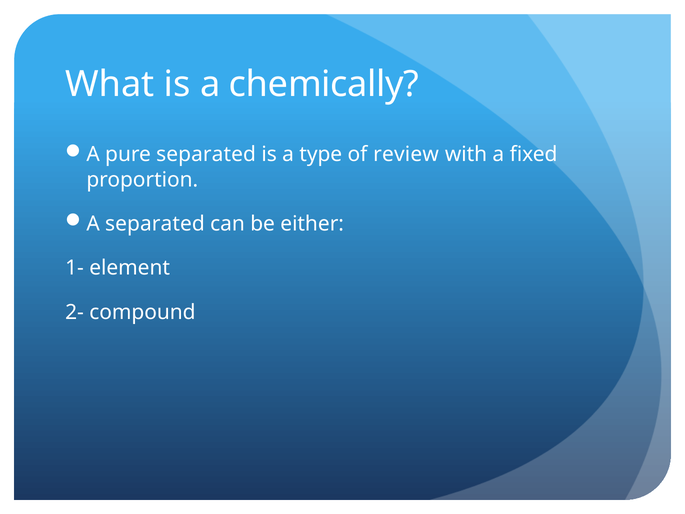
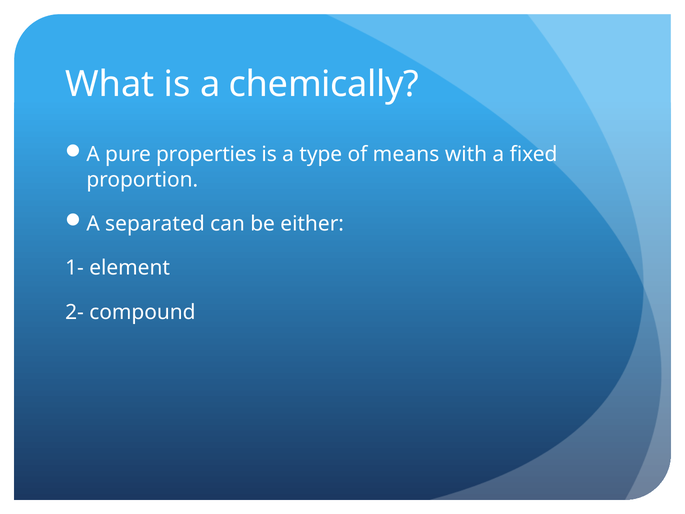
pure separated: separated -> properties
review: review -> means
